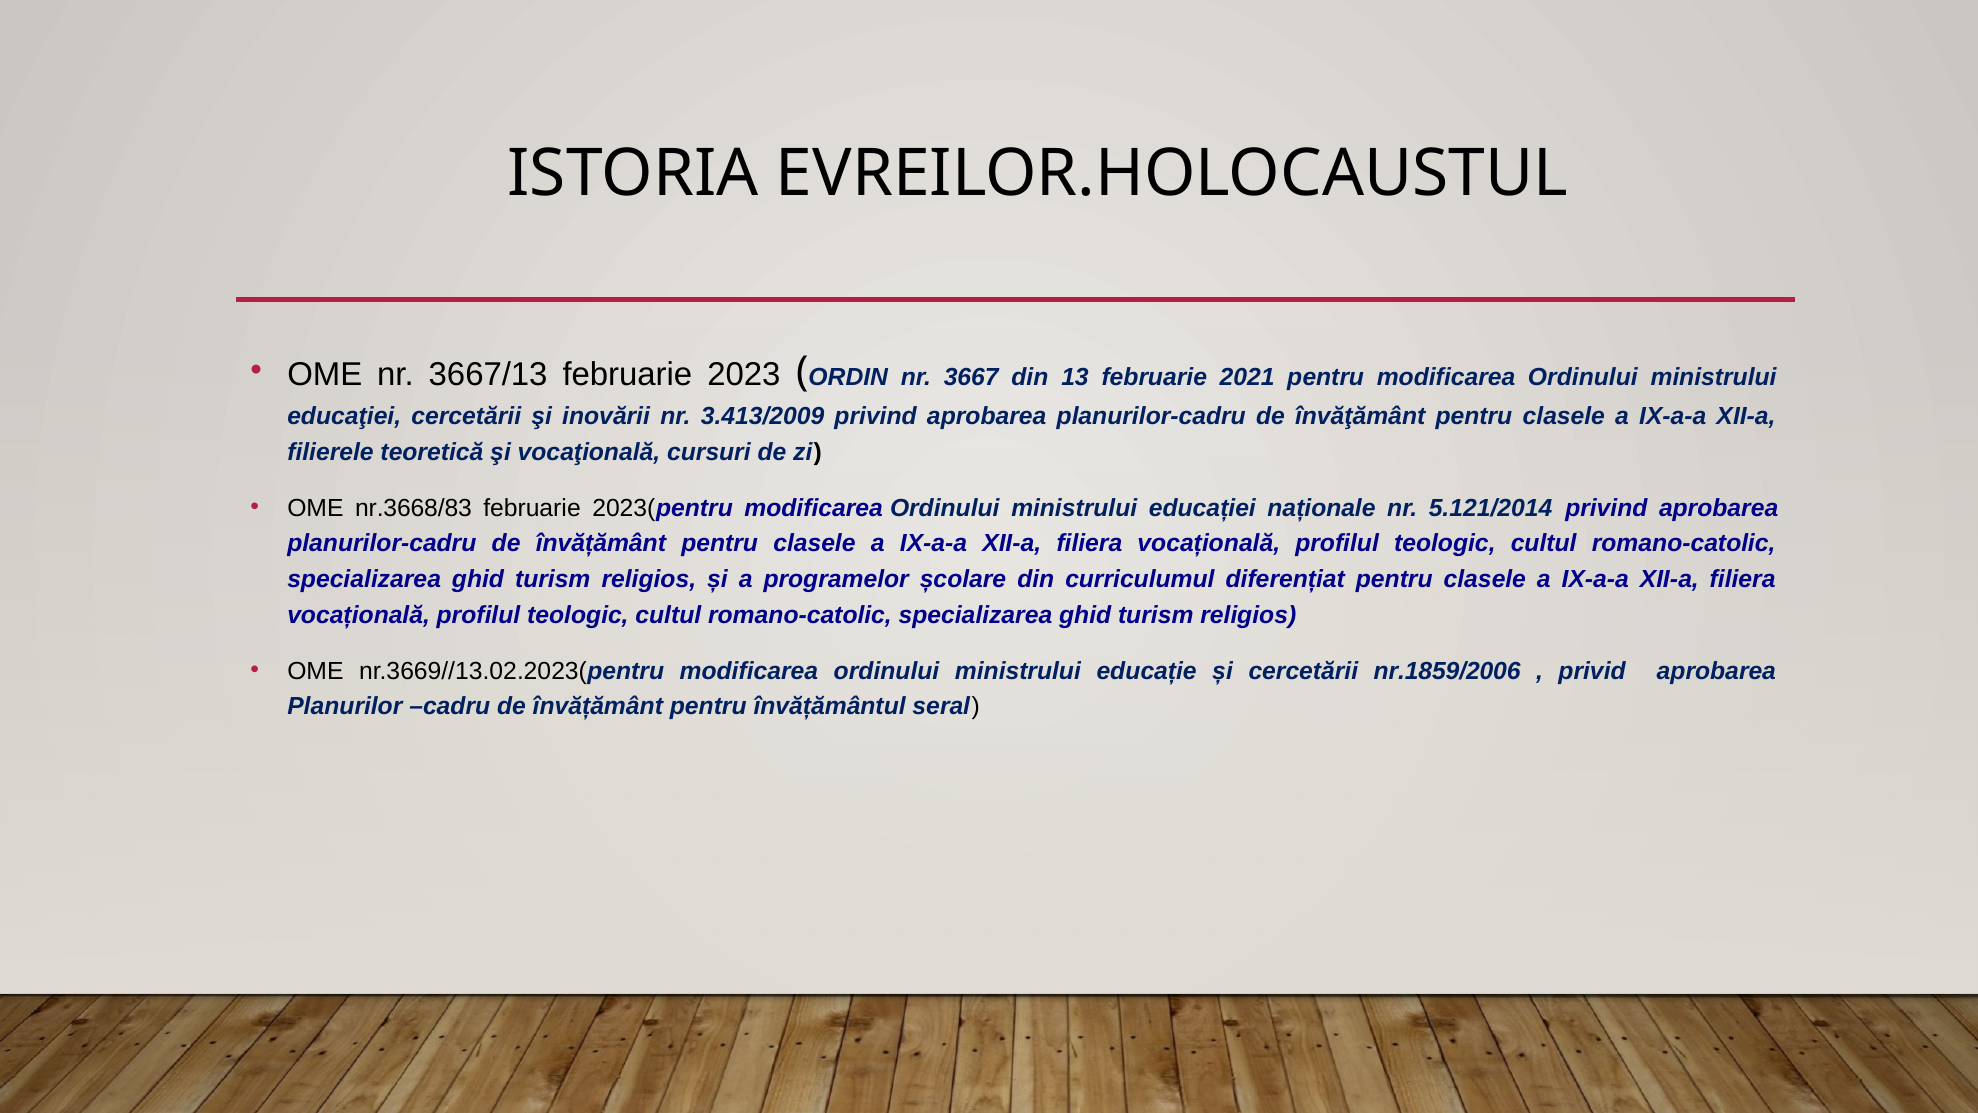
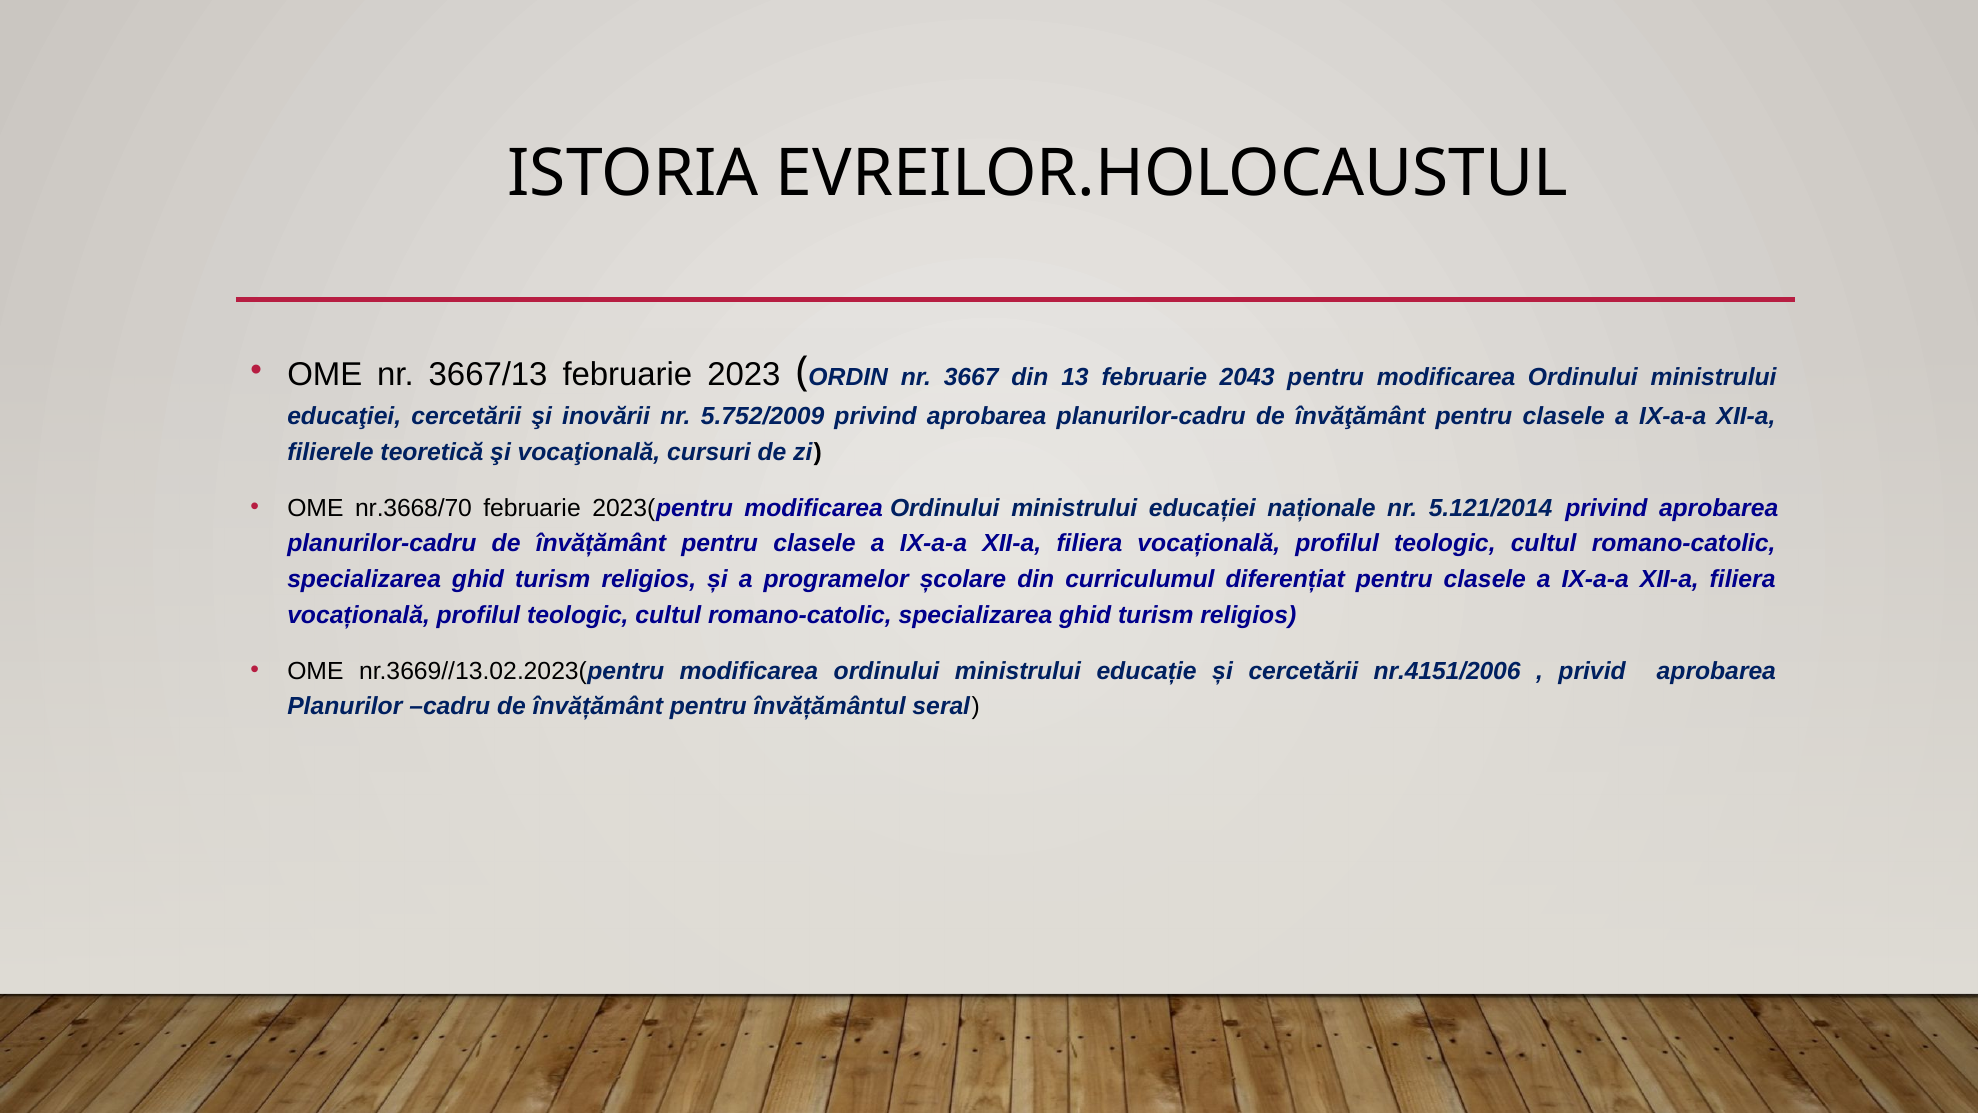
2021: 2021 -> 2043
3.413/2009: 3.413/2009 -> 5.752/2009
nr.3668/83: nr.3668/83 -> nr.3668/70
nr.1859/2006: nr.1859/2006 -> nr.4151/2006
